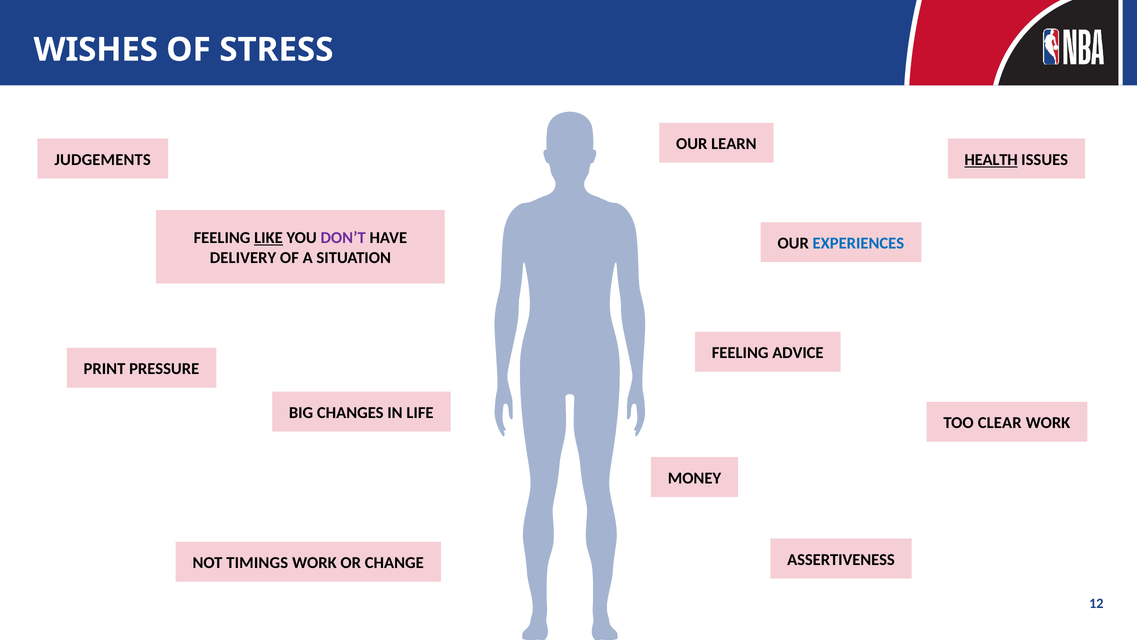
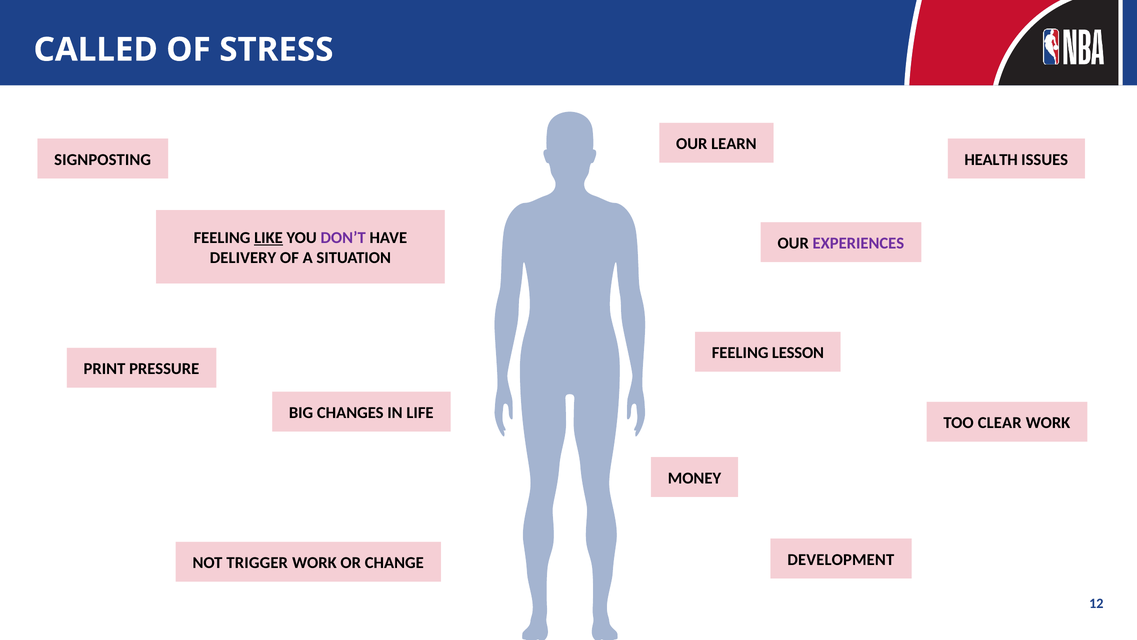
WISHES: WISHES -> CALLED
JUDGEMENTS: JUDGEMENTS -> SIGNPOSTING
HEALTH underline: present -> none
EXPERIENCES colour: blue -> purple
ADVICE: ADVICE -> LESSON
ASSERTIVENESS: ASSERTIVENESS -> DEVELOPMENT
TIMINGS: TIMINGS -> TRIGGER
